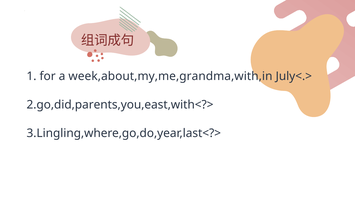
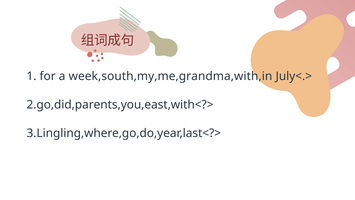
week,about,my,me,grandma,with,in: week,about,my,me,grandma,with,in -> week,south,my,me,grandma,with,in
